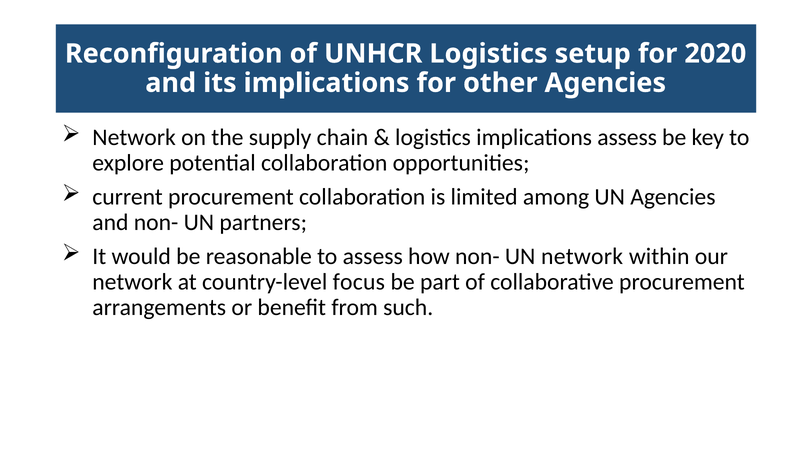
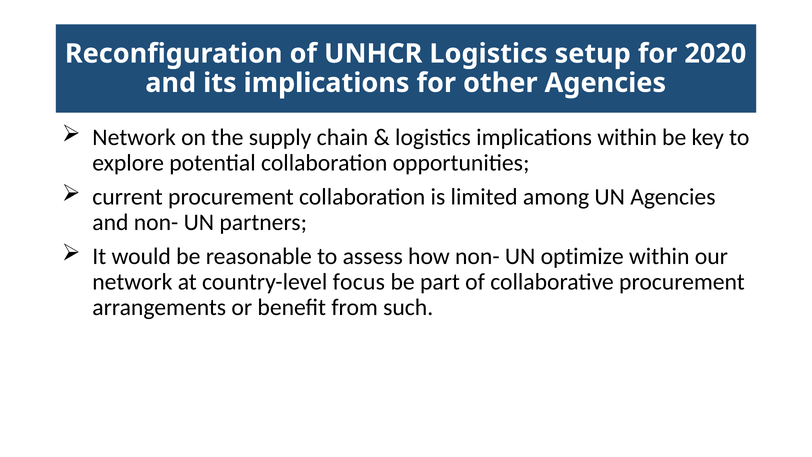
implications assess: assess -> within
UN network: network -> optimize
